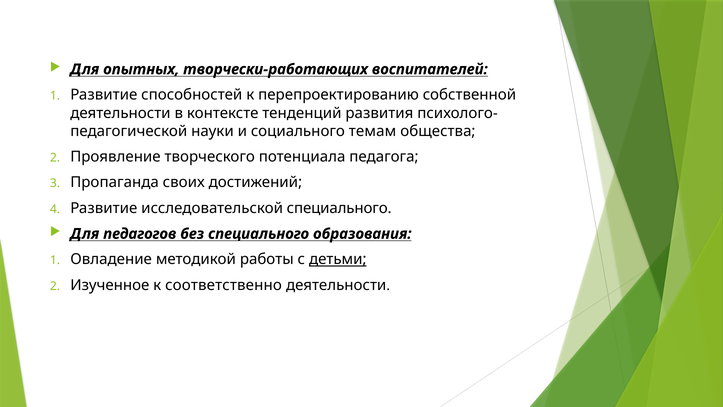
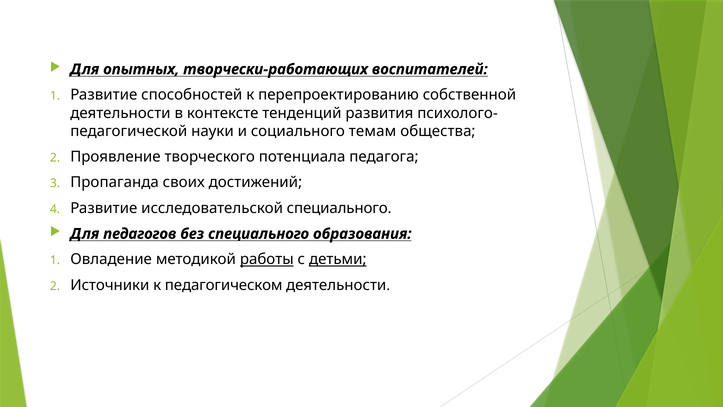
работы underline: none -> present
Изученное: Изученное -> Источники
соответственно: соответственно -> педагогическом
